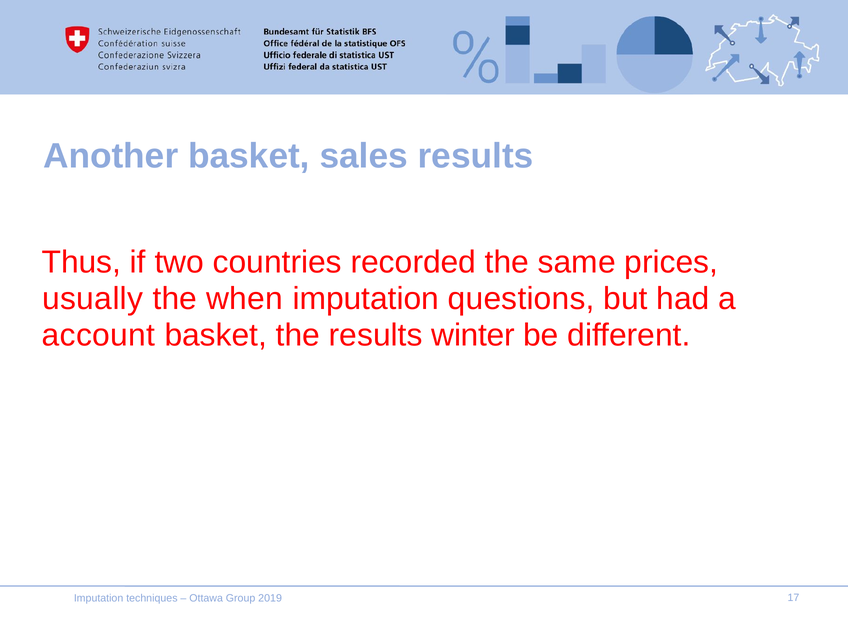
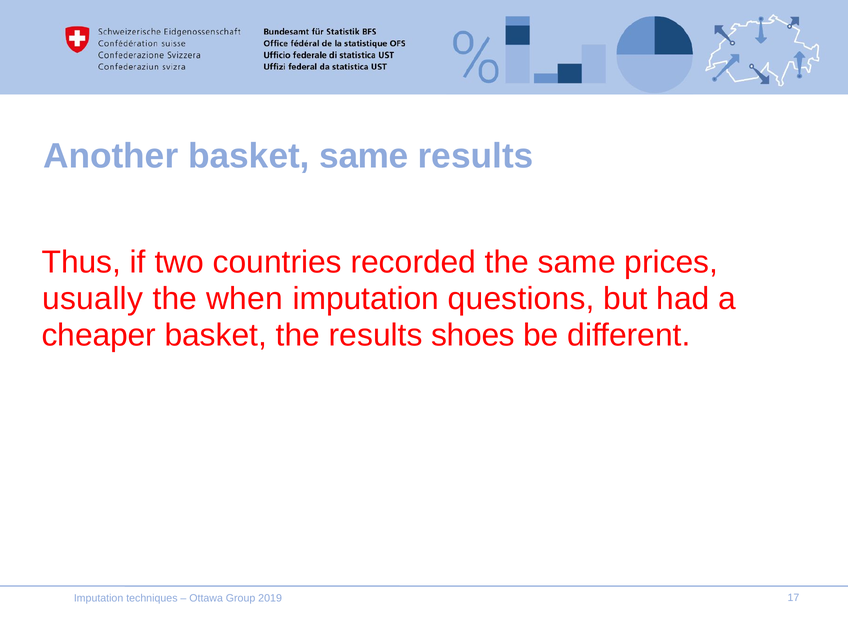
basket sales: sales -> same
account: account -> cheaper
winter: winter -> shoes
